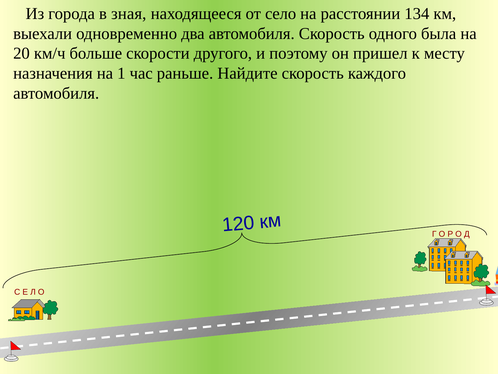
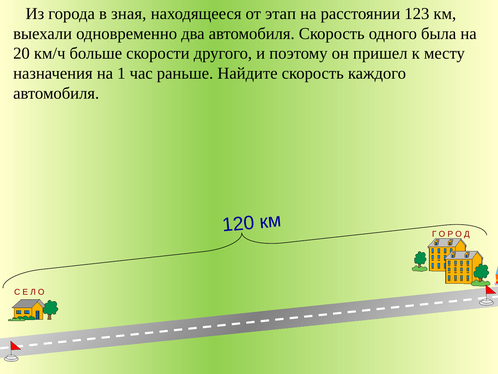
село: село -> этап
134: 134 -> 123
